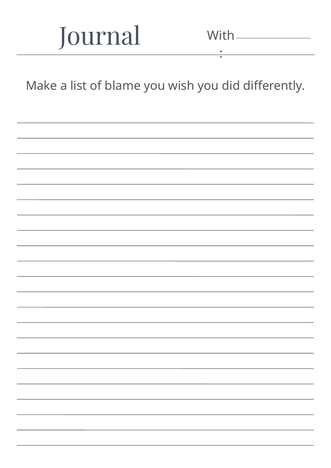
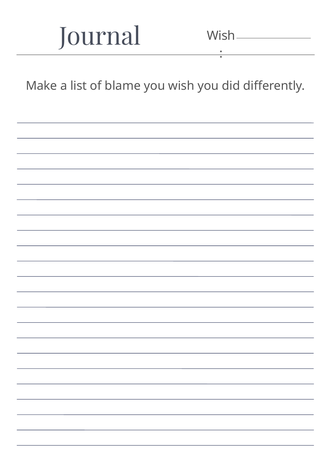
With at (221, 36): With -> Wish
